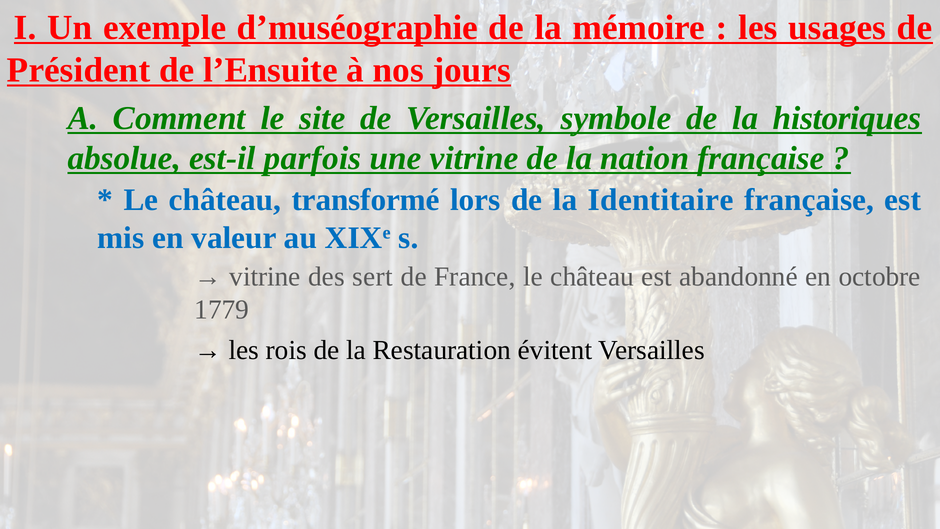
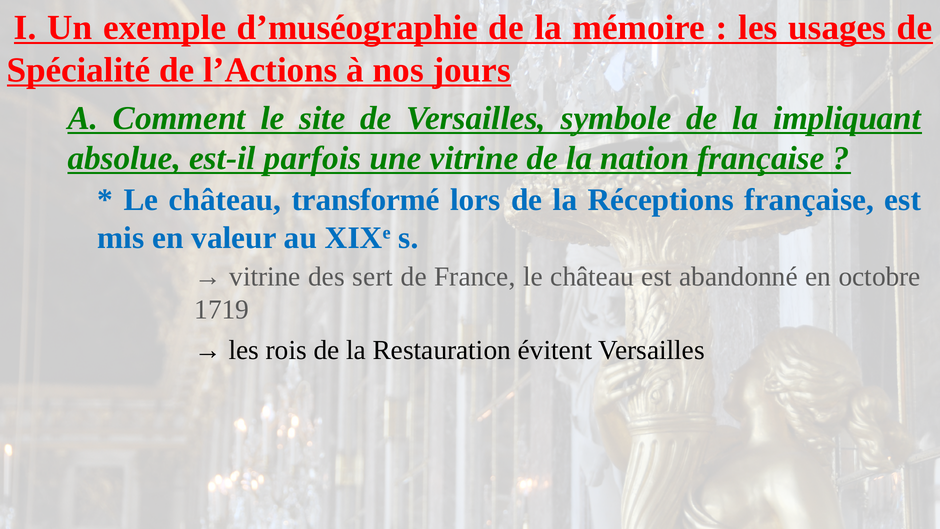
Président: Président -> Spécialité
l’Ensuite: l’Ensuite -> l’Actions
historiques: historiques -> impliquant
Identitaire: Identitaire -> Réceptions
1779: 1779 -> 1719
